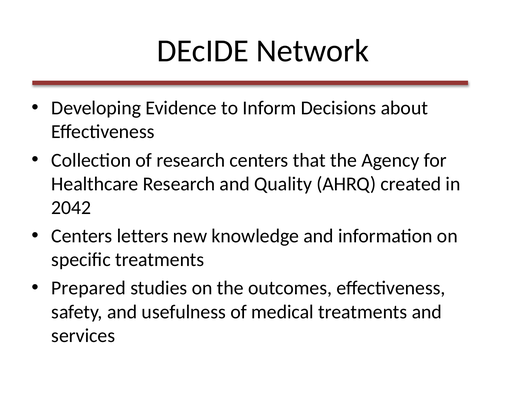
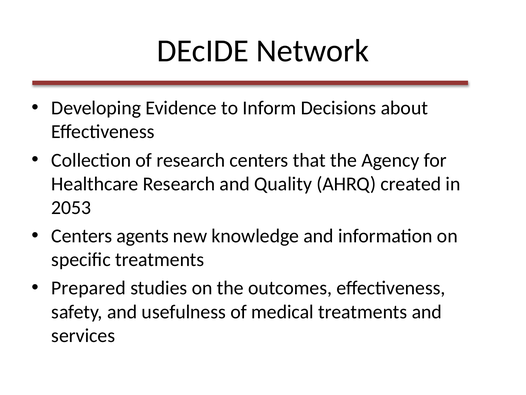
2042: 2042 -> 2053
letters: letters -> agents
